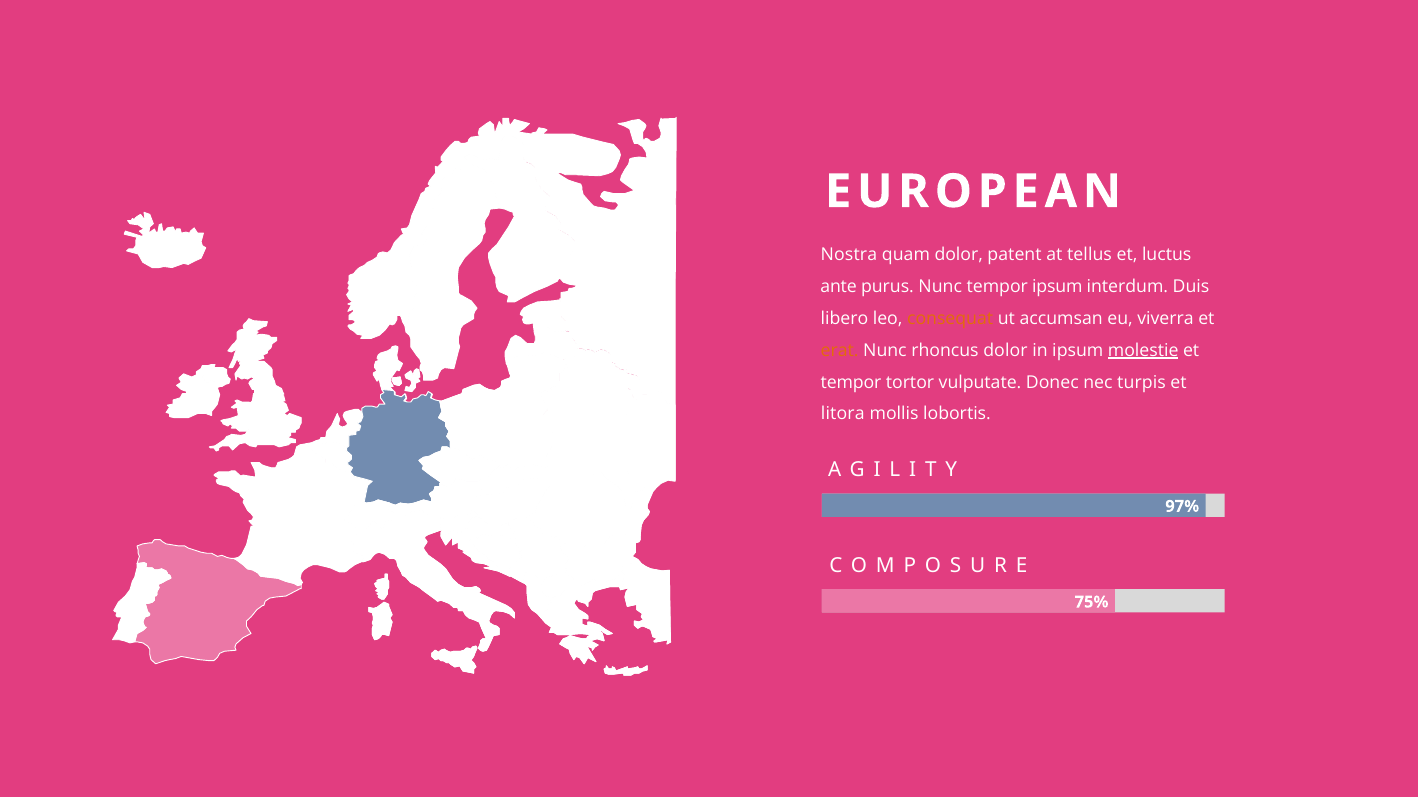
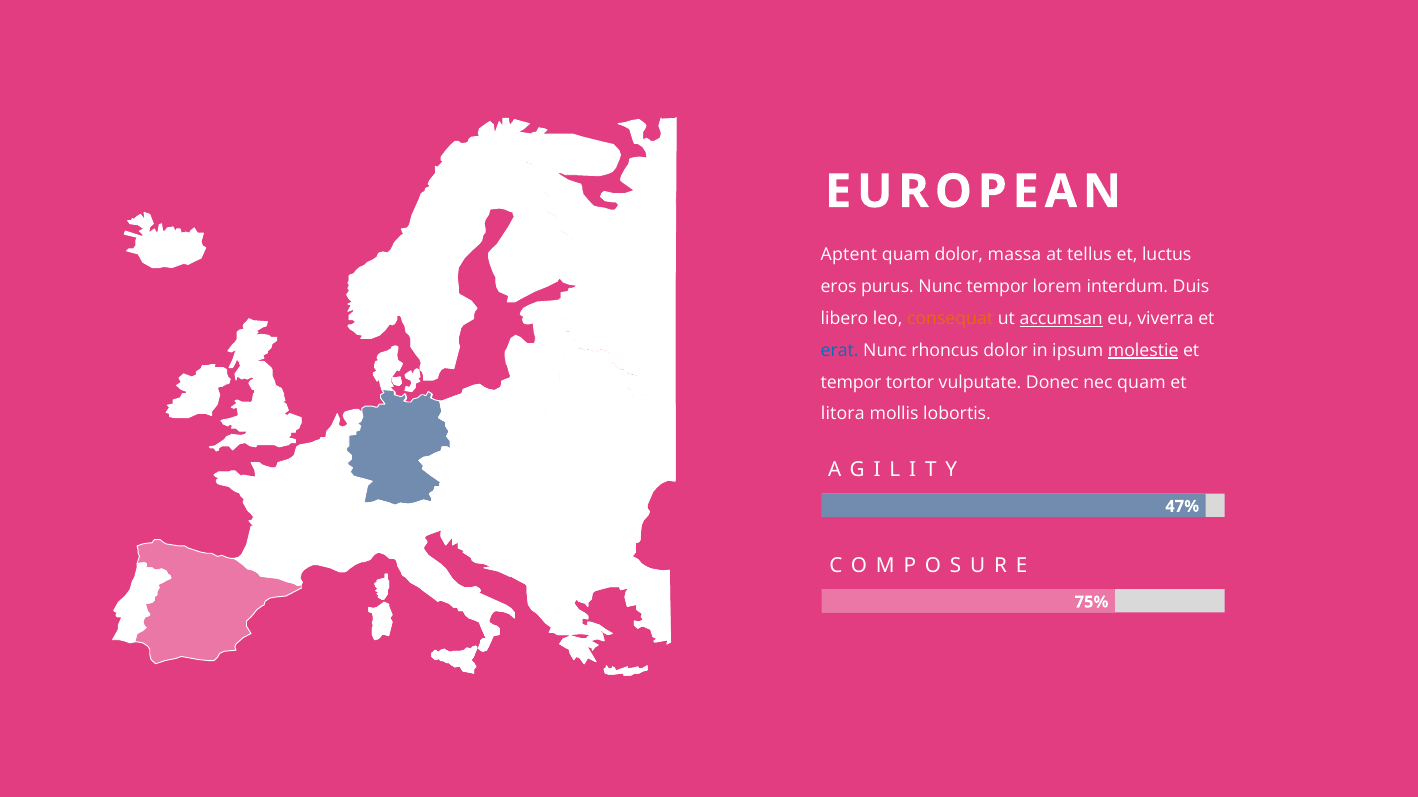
Nostra: Nostra -> Aptent
patent: patent -> massa
ante: ante -> eros
tempor ipsum: ipsum -> lorem
accumsan underline: none -> present
erat colour: orange -> blue
nec turpis: turpis -> quam
97%: 97% -> 47%
